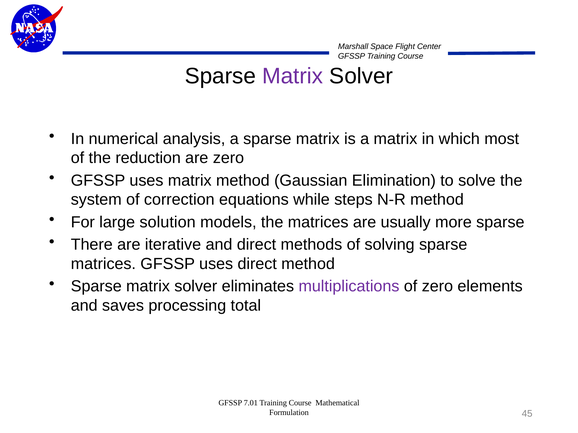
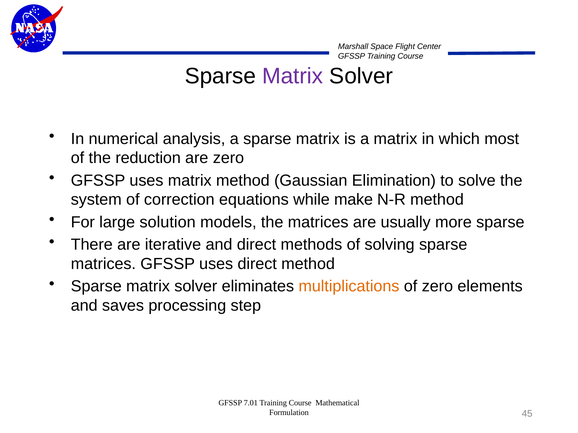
steps: steps -> make
multiplications colour: purple -> orange
total: total -> step
